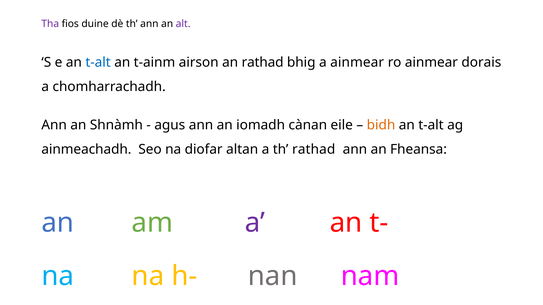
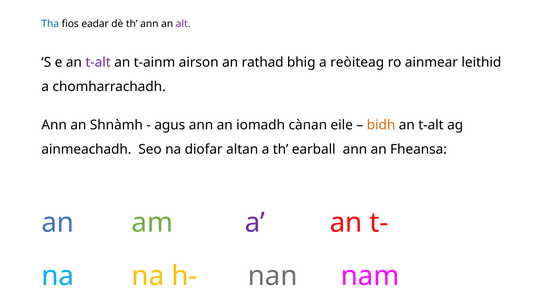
Tha colour: purple -> blue
duine: duine -> eadar
t-alt at (98, 62) colour: blue -> purple
a ainmear: ainmear -> reòiteag
dorais: dorais -> leithid
th rathad: rathad -> earball
